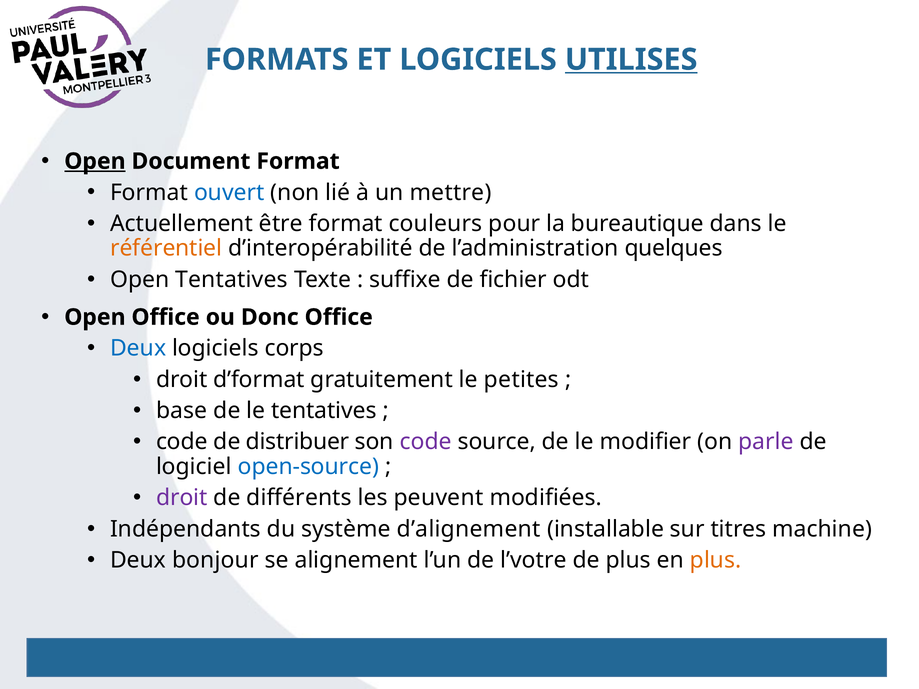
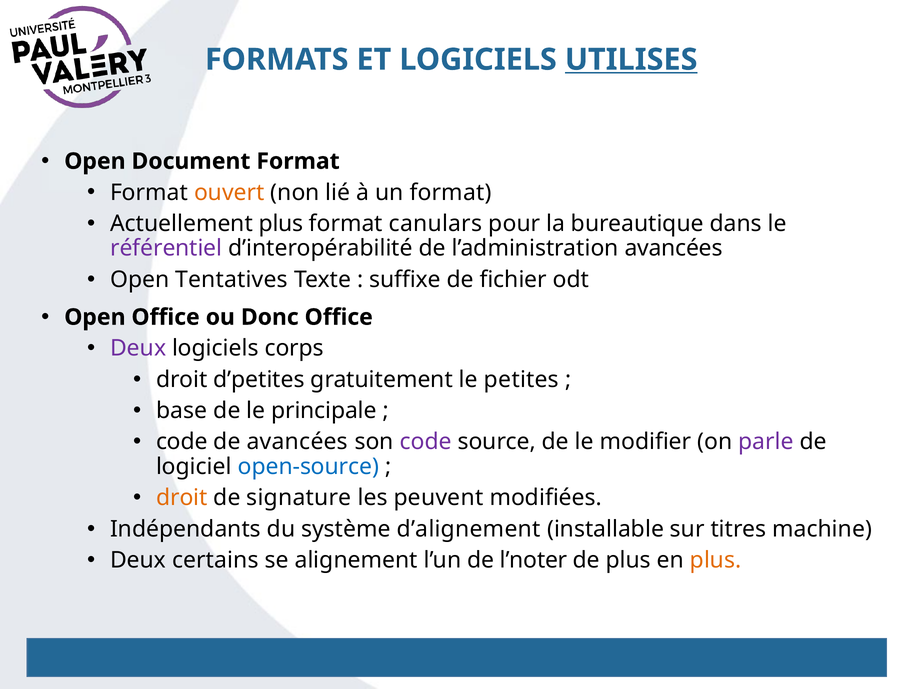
Open at (95, 161) underline: present -> none
ouvert colour: blue -> orange
un mettre: mettre -> format
Actuellement être: être -> plus
couleurs: couleurs -> canulars
référentiel colour: orange -> purple
l’administration quelques: quelques -> avancées
Deux at (138, 348) colour: blue -> purple
d’format: d’format -> d’petites
le tentatives: tentatives -> principale
de distribuer: distribuer -> avancées
droit at (182, 498) colour: purple -> orange
différents: différents -> signature
bonjour: bonjour -> certains
l’votre: l’votre -> l’noter
